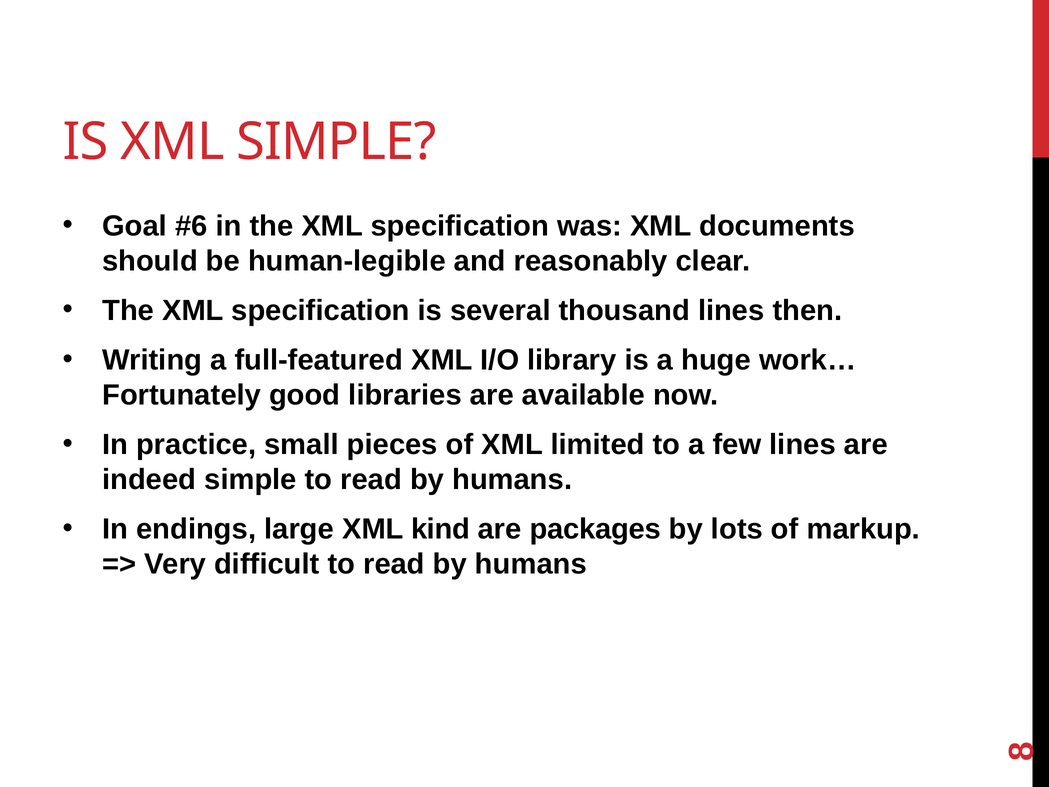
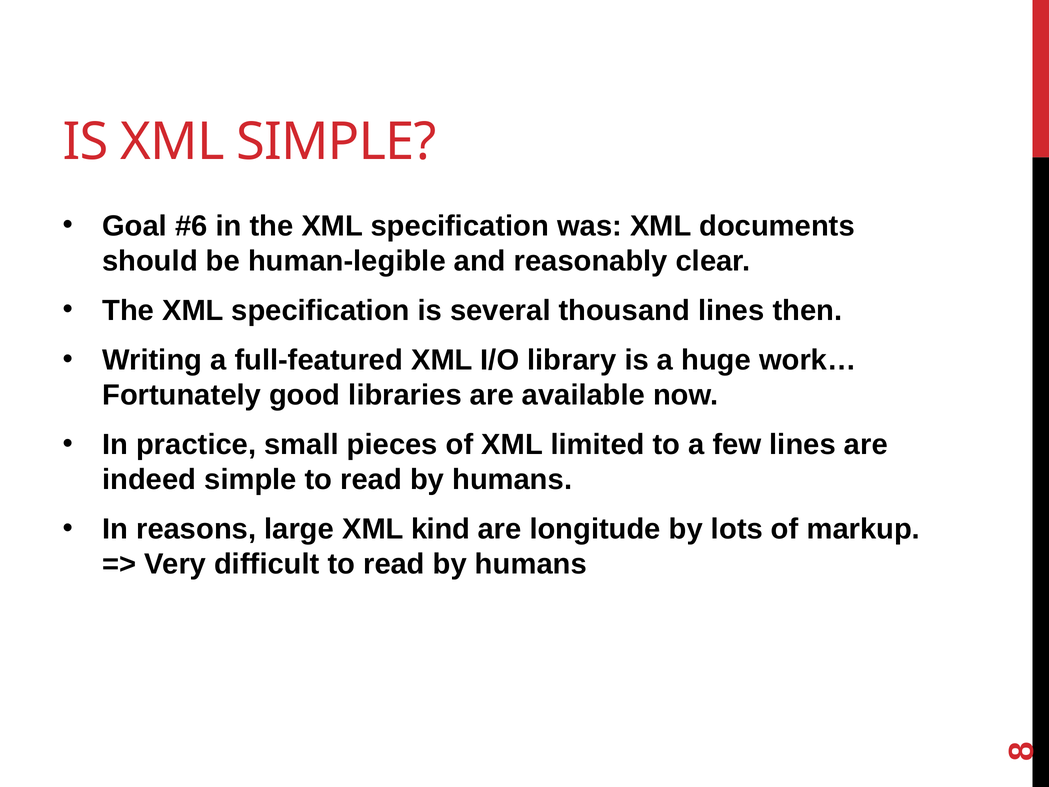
endings: endings -> reasons
packages: packages -> longitude
